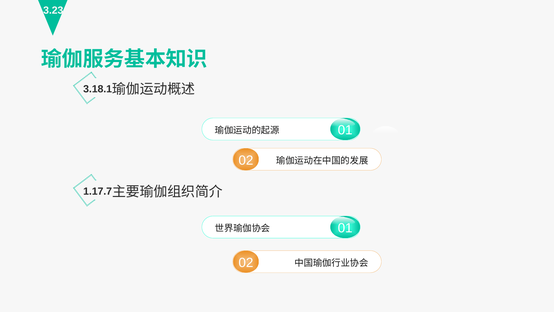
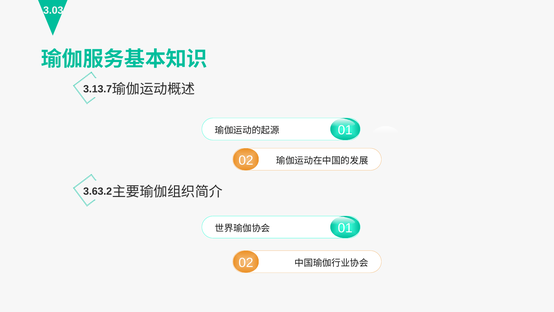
3.23: 3.23 -> 3.03
3.18.1: 3.18.1 -> 3.13.7
1.17.7: 1.17.7 -> 3.63.2
